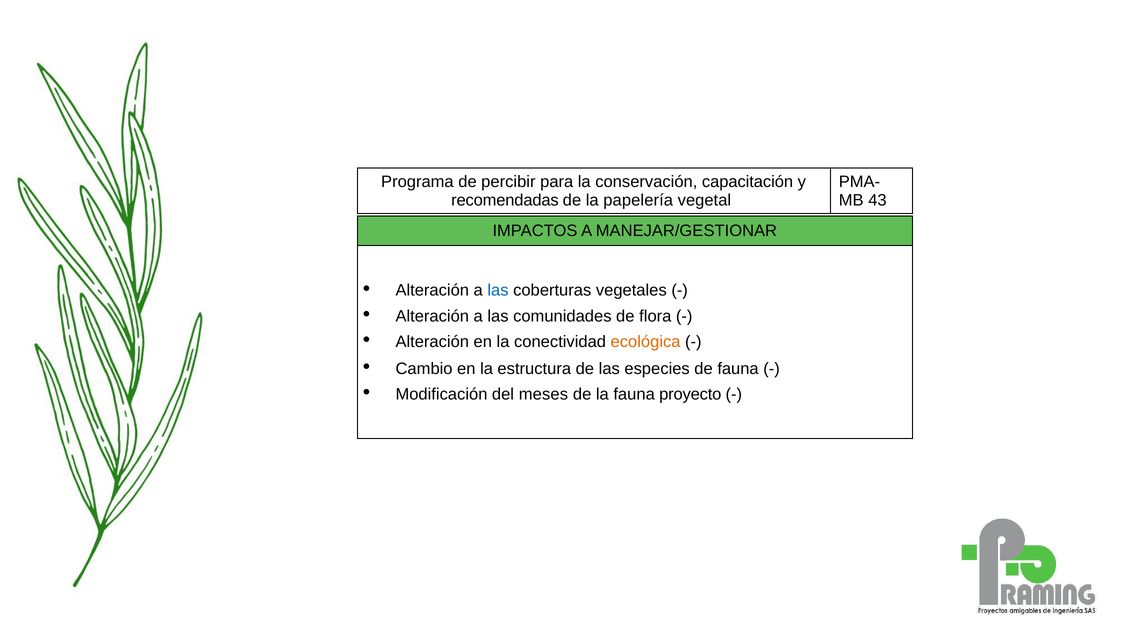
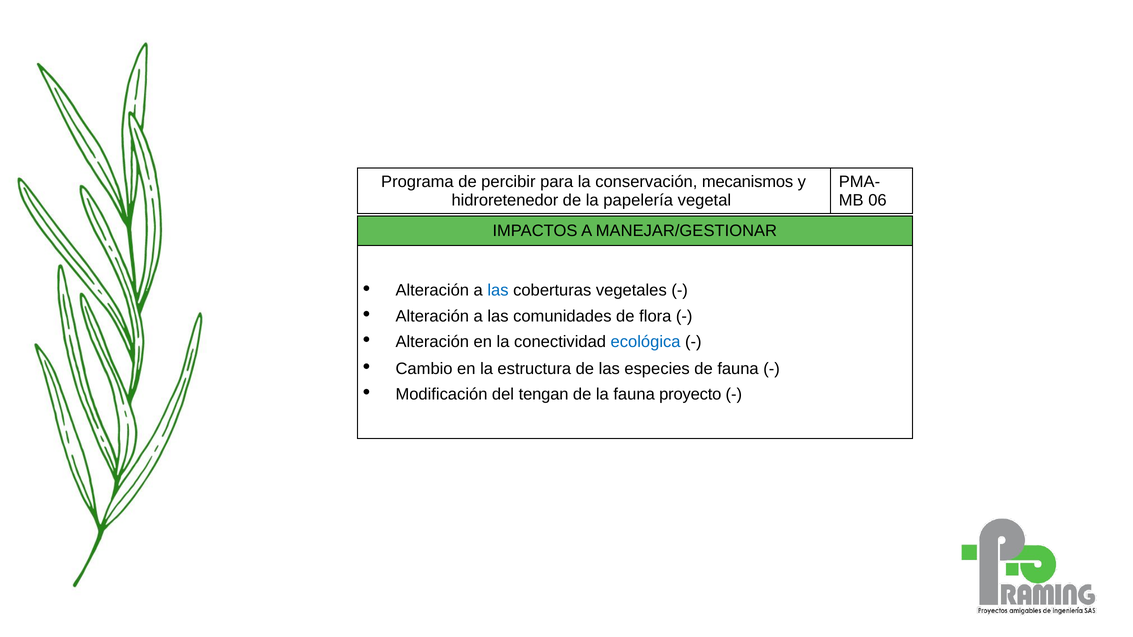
capacitación: capacitación -> mecanismos
recomendadas: recomendadas -> hidroretenedor
43: 43 -> 06
ecológica colour: orange -> blue
meses: meses -> tengan
